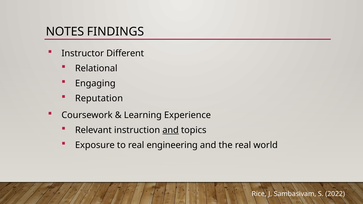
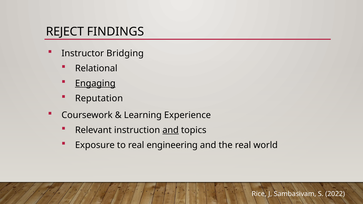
NOTES: NOTES -> REJECT
Different: Different -> Bridging
Engaging underline: none -> present
